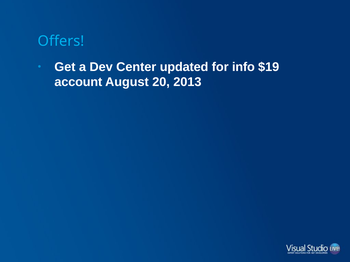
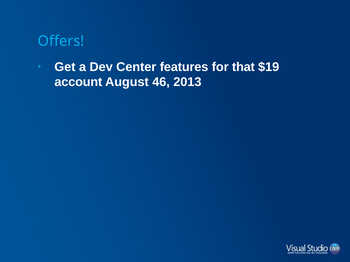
updated: updated -> features
info: info -> that
20: 20 -> 46
